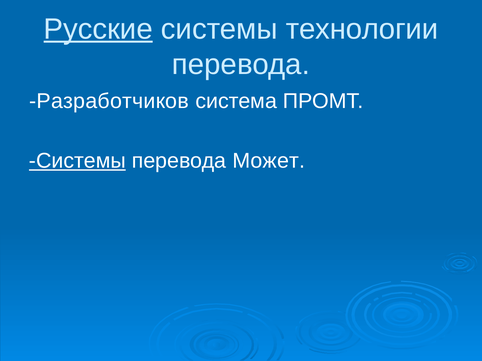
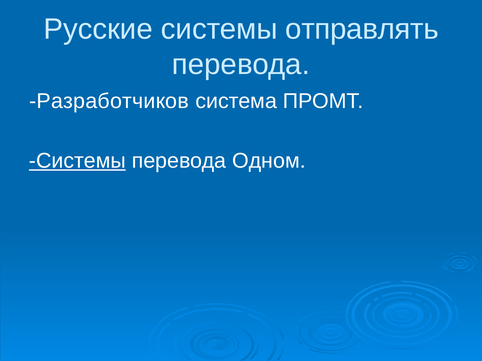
Русские underline: present -> none
технологии: технологии -> отправлять
Может: Может -> Одном
